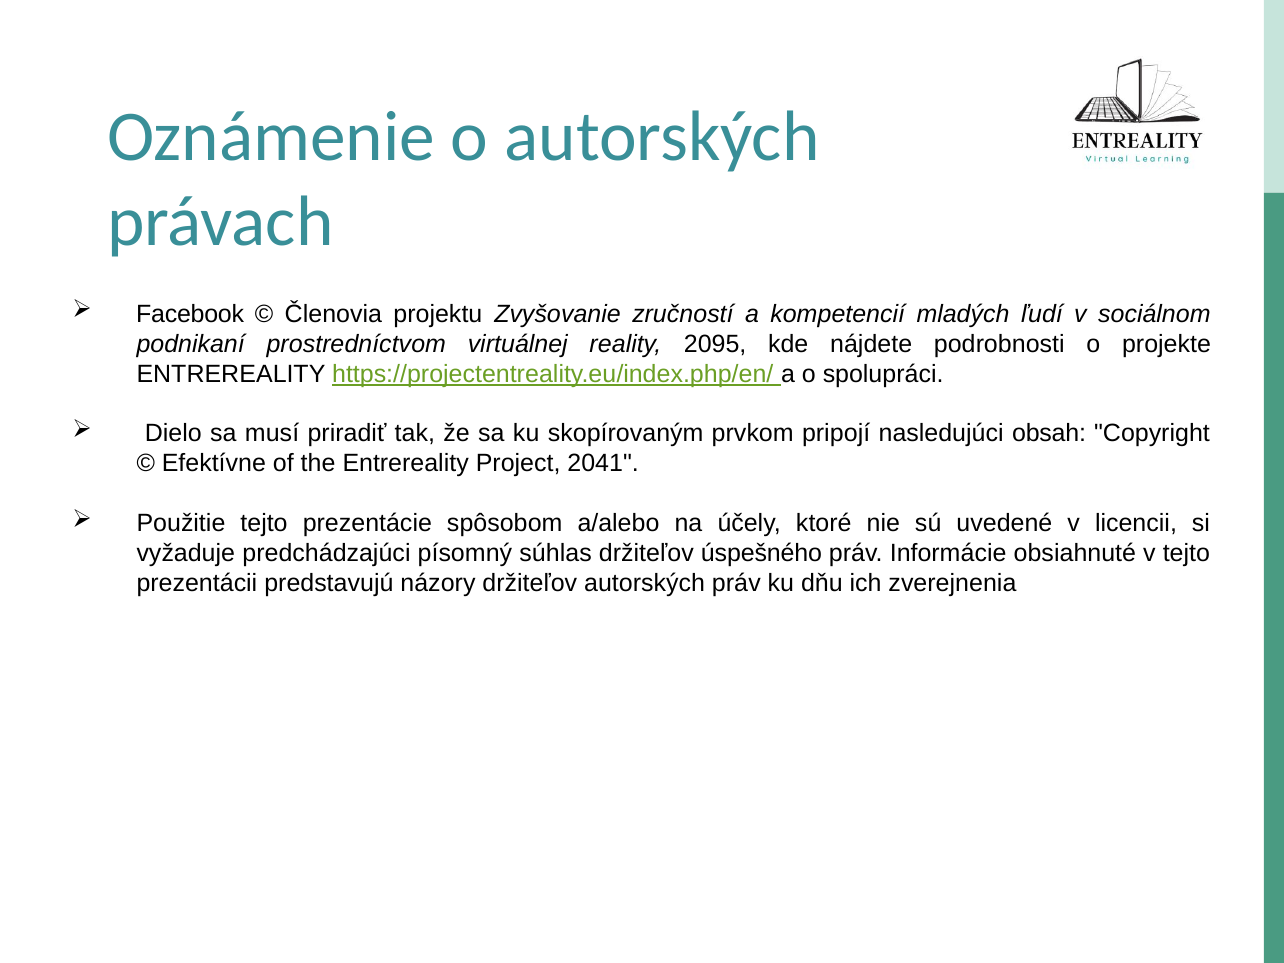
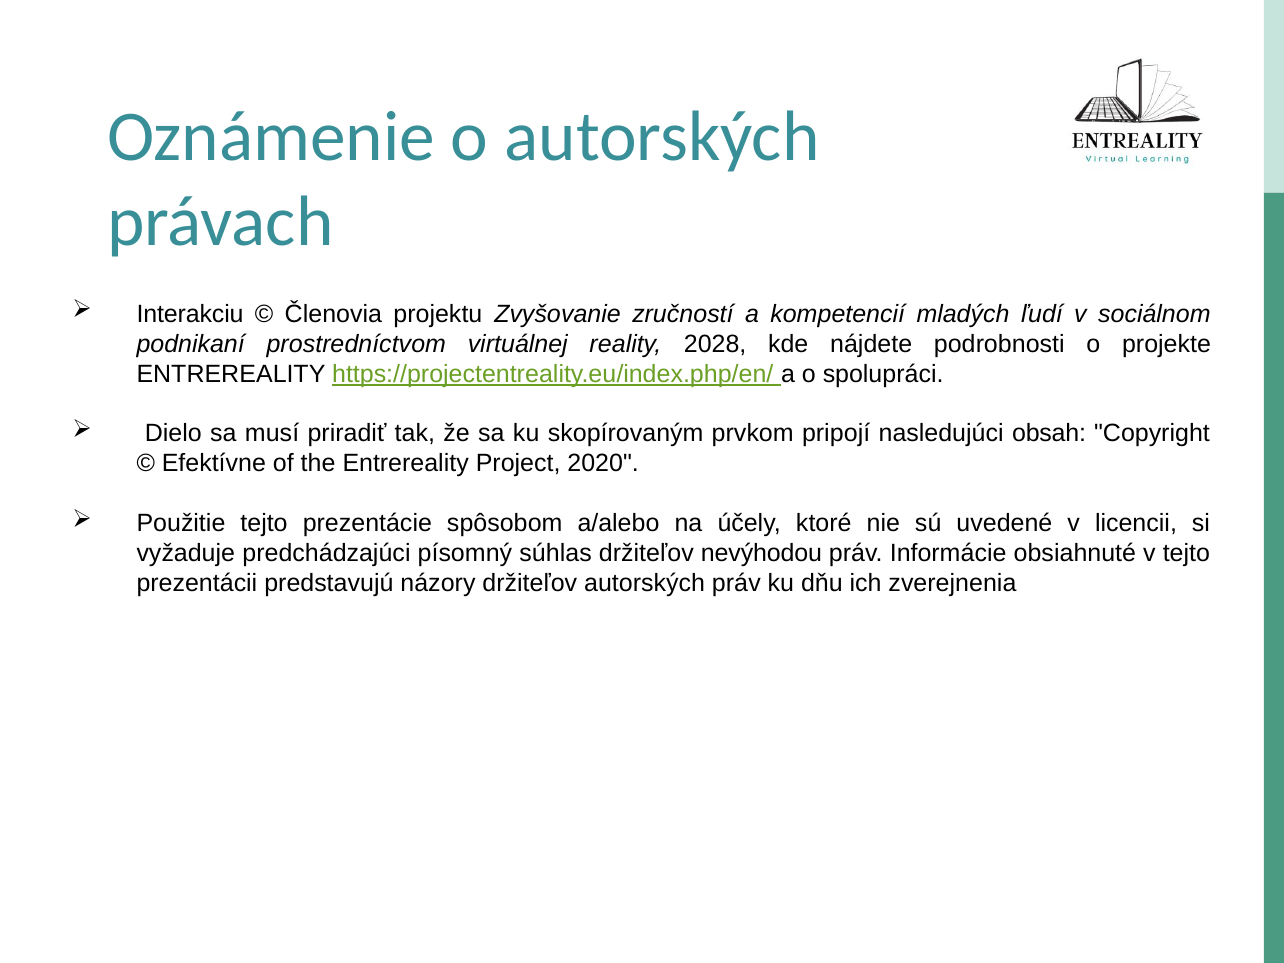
Facebook: Facebook -> Interakciu
2095: 2095 -> 2028
2041: 2041 -> 2020
úspešného: úspešného -> nevýhodou
